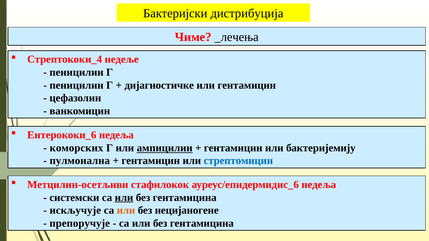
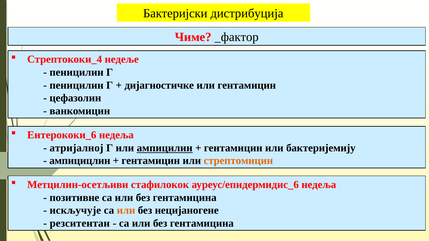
_лечења: _лечења -> _фактор
коморских: коморских -> атријалној
пулмонална: пулмонална -> ампицицлин
стрептомицин colour: blue -> orange
системски: системски -> позитивне
или at (124, 198) underline: present -> none
препоручује: препоручује -> резситентан
